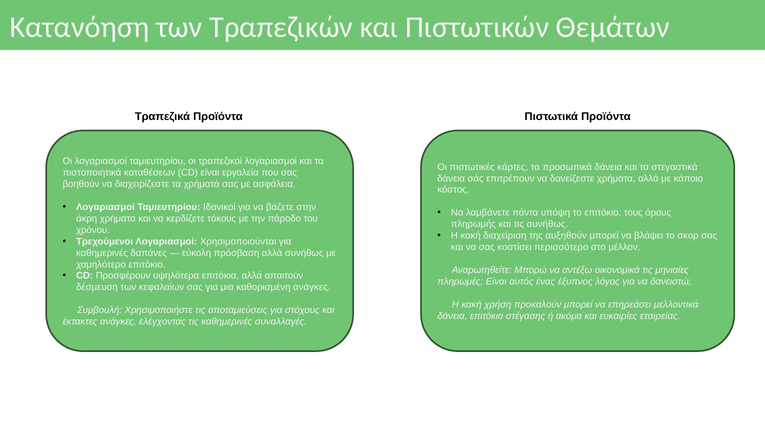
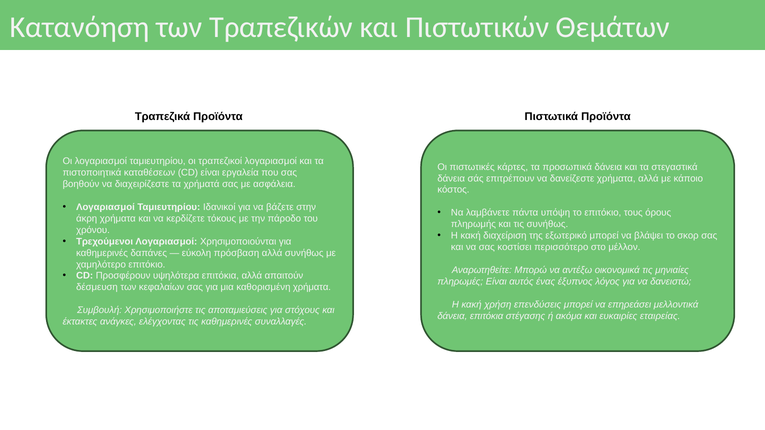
αυξηθούν: αυξηθούν -> εξωτερικό
καθορισμένη ανάγκες: ανάγκες -> χρήματα
προκαλούν: προκαλούν -> επενδύσεις
